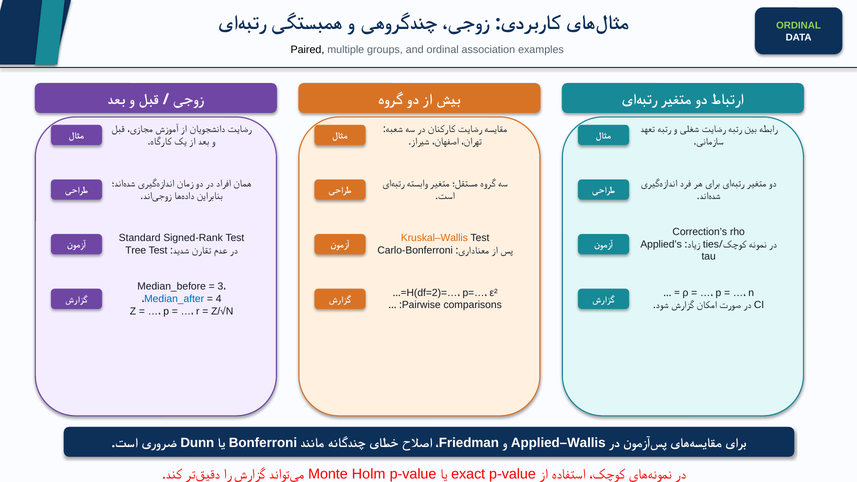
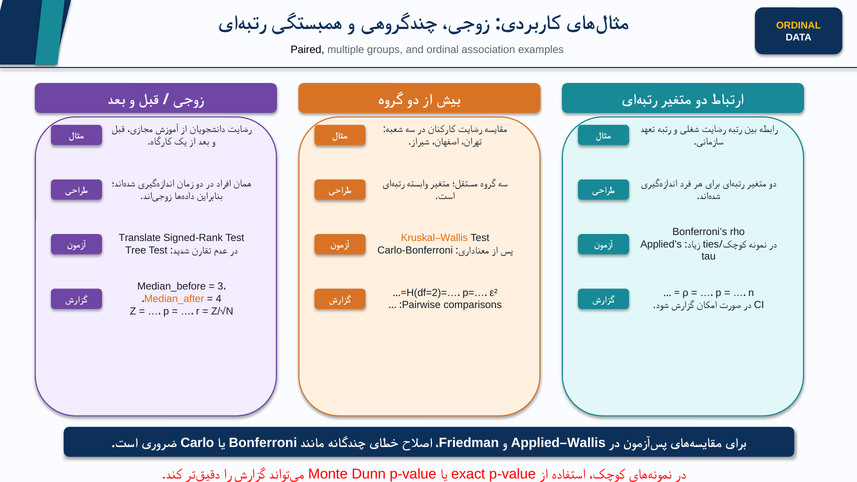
ORDINAL at (799, 26) colour: light green -> yellow
Correction’s: Correction’s -> Bonferroni’s
Standard: Standard -> Translate
Median_after colour: blue -> orange
Dunn: Dunn -> Carlo
Holm: Holm -> Dunn
